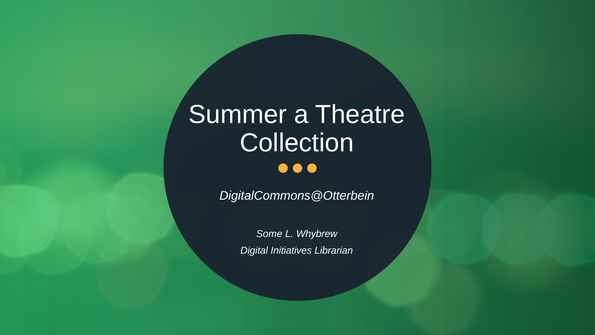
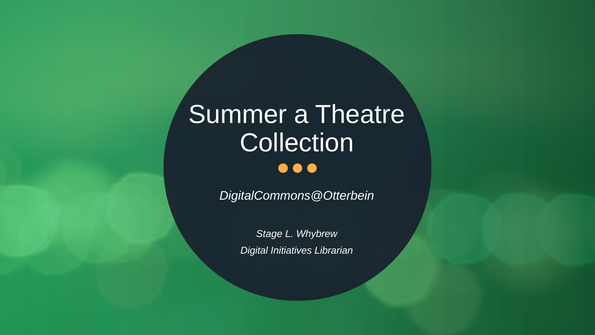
Some: Some -> Stage
